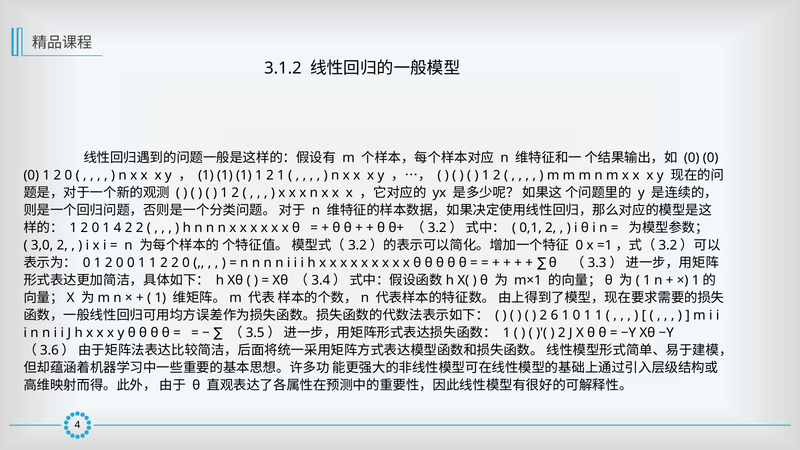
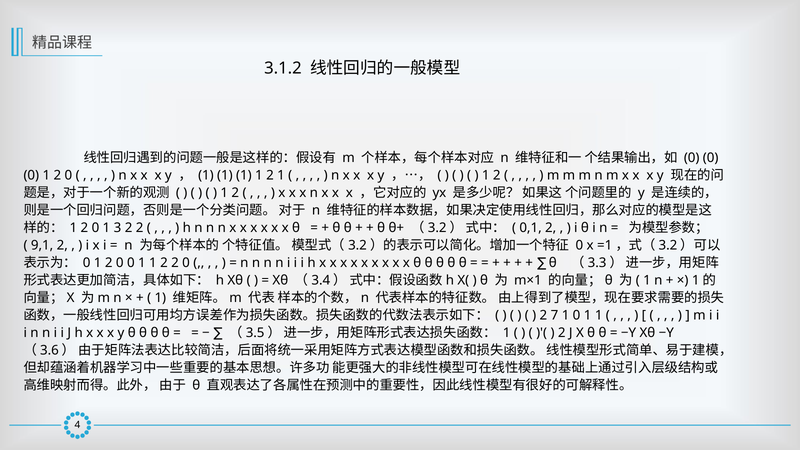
1 4: 4 -> 3
3,0: 3,0 -> 9,1
6: 6 -> 7
